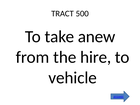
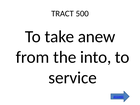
hire: hire -> into
vehicle: vehicle -> service
